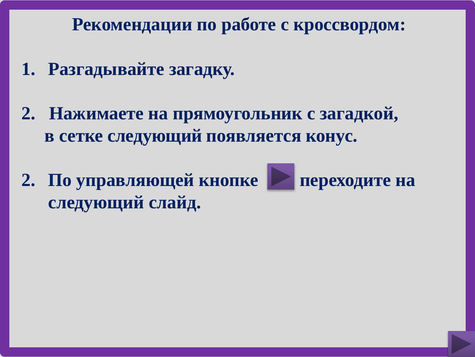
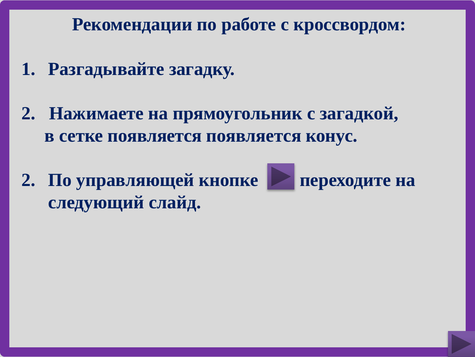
сетке следующий: следующий -> появляется
